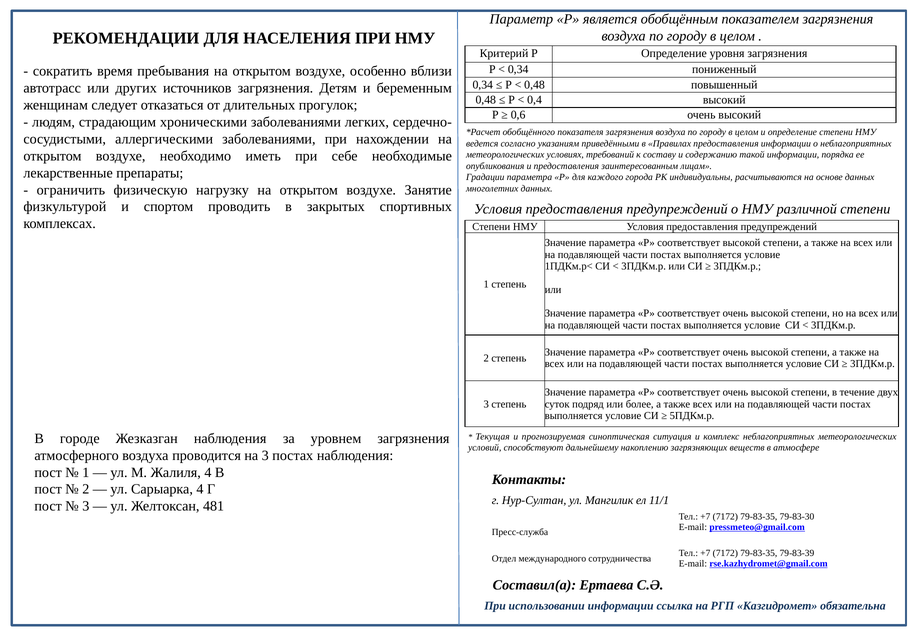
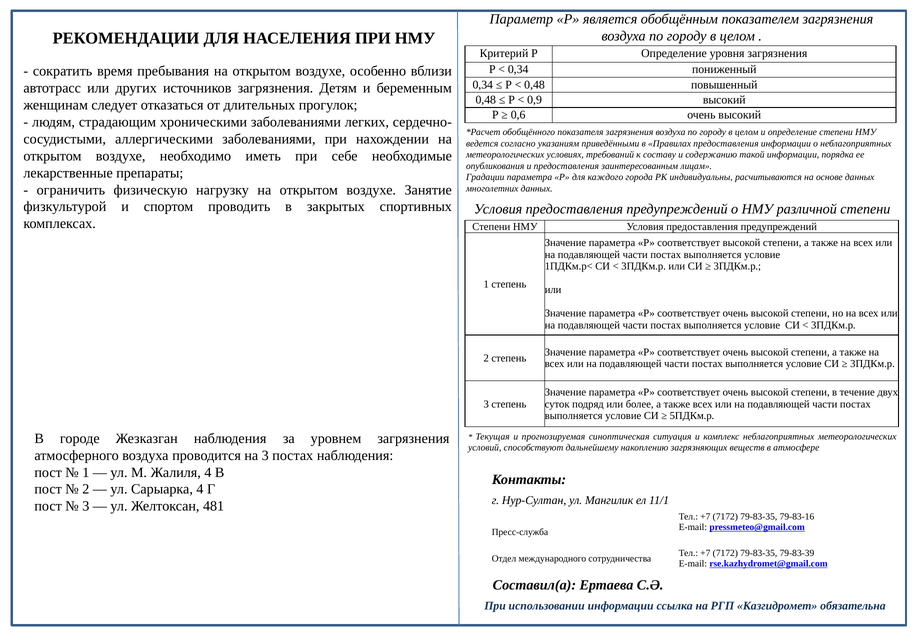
0,4: 0,4 -> 0,9
79-83-30: 79-83-30 -> 79-83-16
